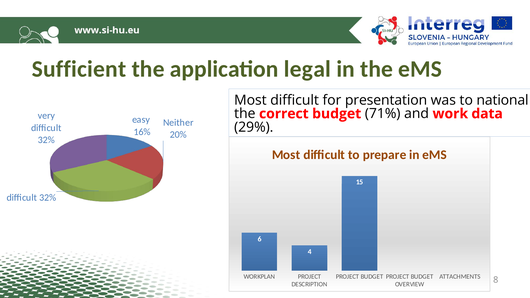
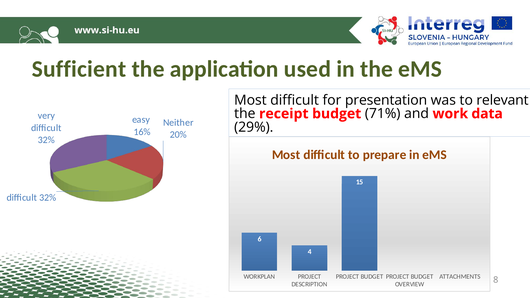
legal: legal -> used
national: national -> relevant
correct: correct -> receipt
